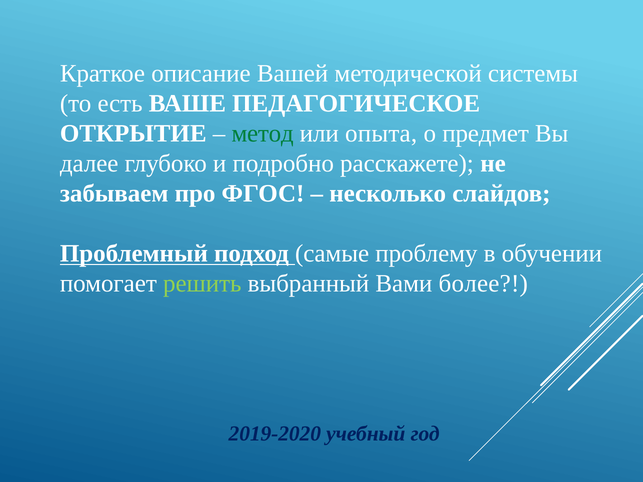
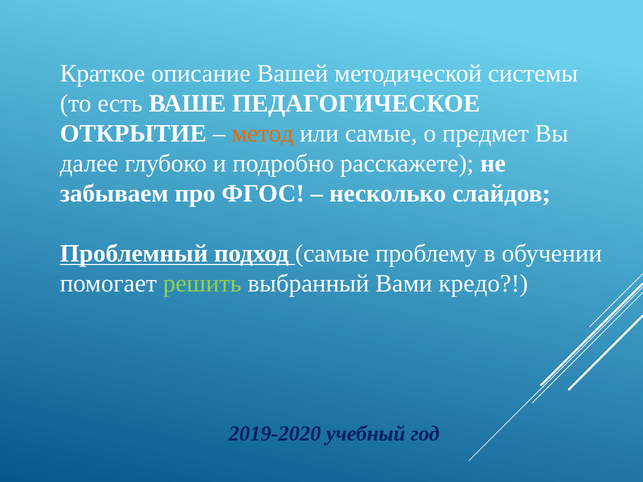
метод colour: green -> orange
или опыта: опыта -> самые
более: более -> кредо
